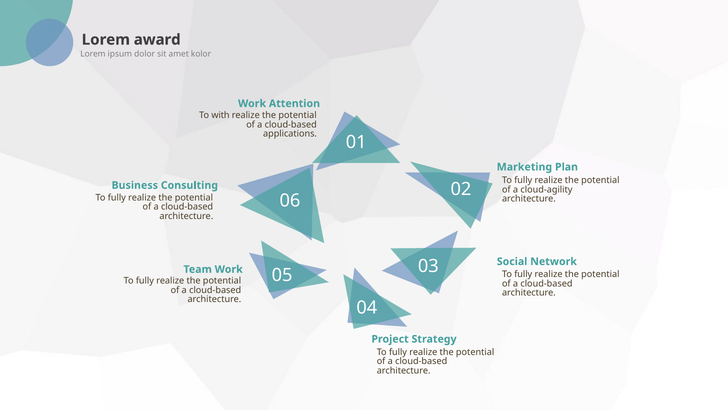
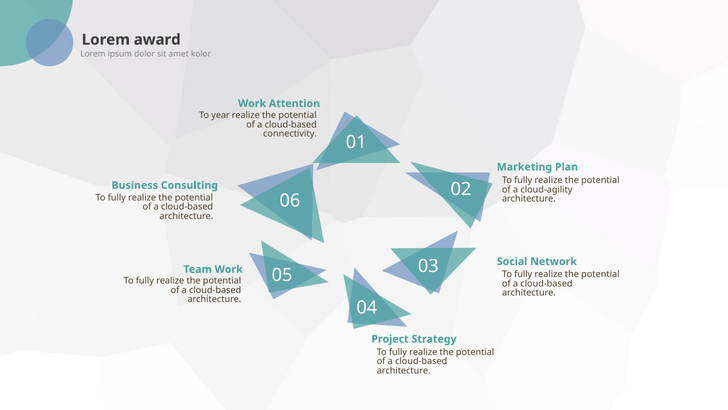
with: with -> year
applications: applications -> connectivity
